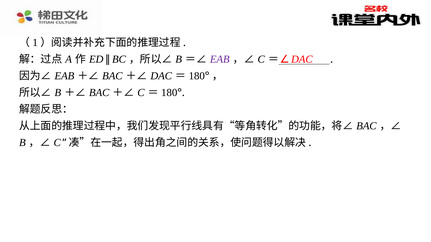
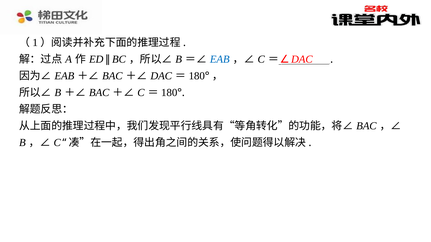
EAB at (220, 59) colour: purple -> blue
